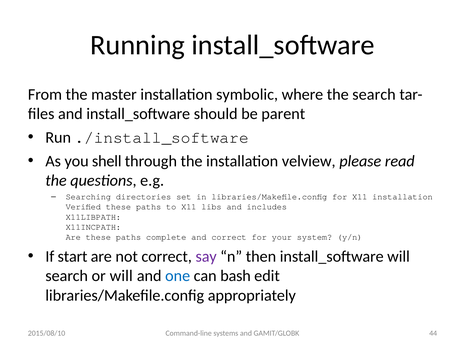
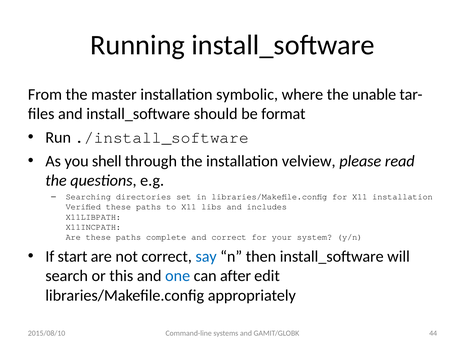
the search: search -> unable
parent: parent -> format
say colour: purple -> blue
or will: will -> this
bash: bash -> after
